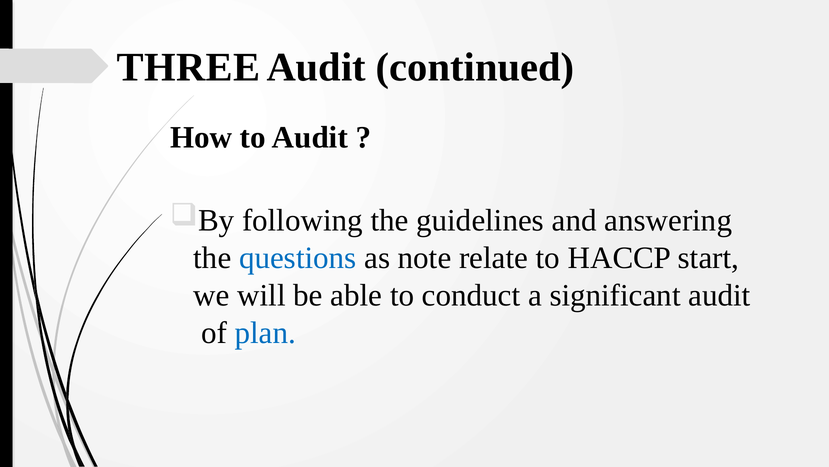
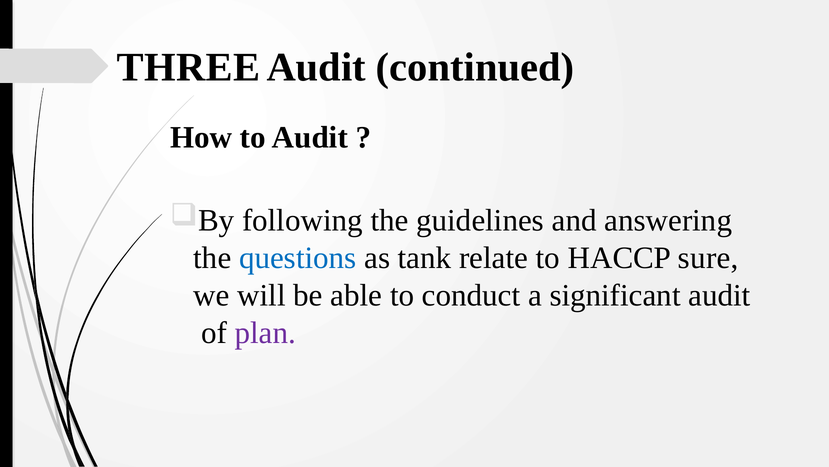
note: note -> tank
start: start -> sure
plan colour: blue -> purple
